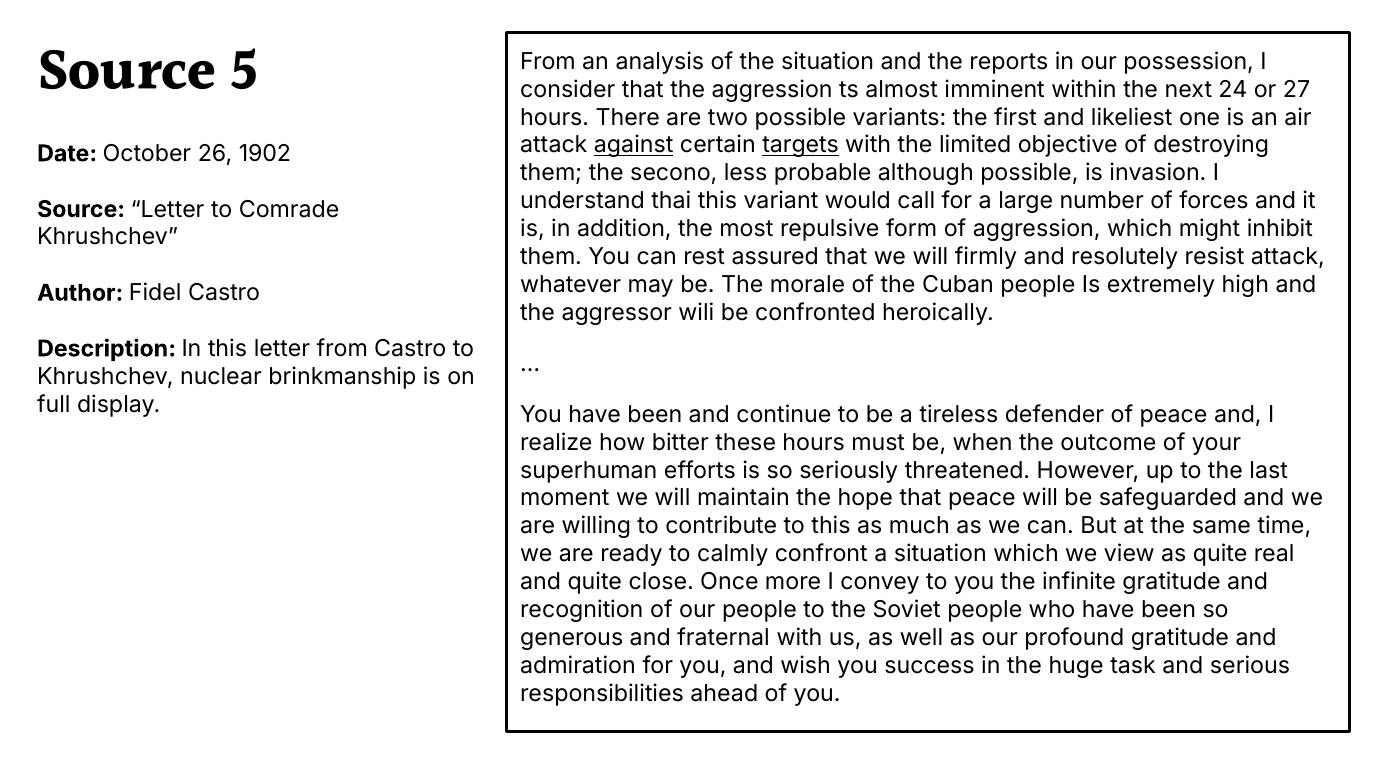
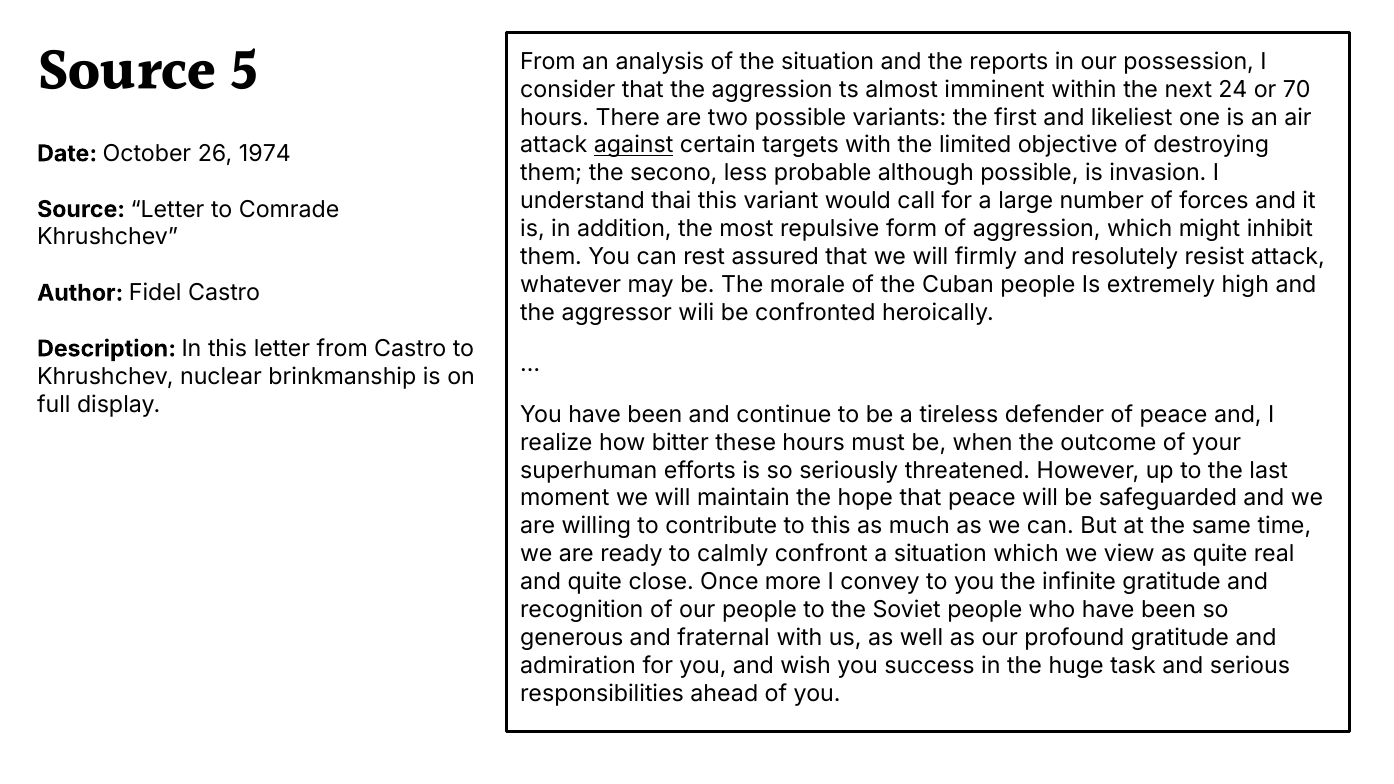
27: 27 -> 70
targets underline: present -> none
1902: 1902 -> 1974
